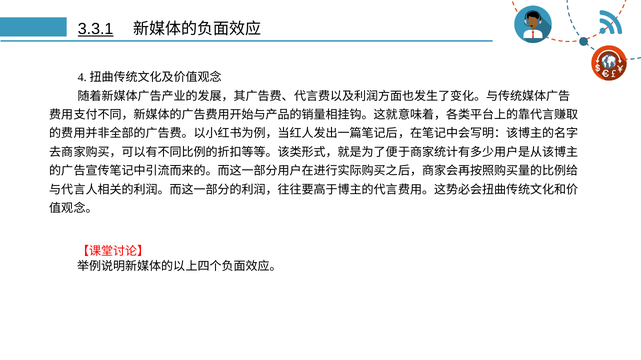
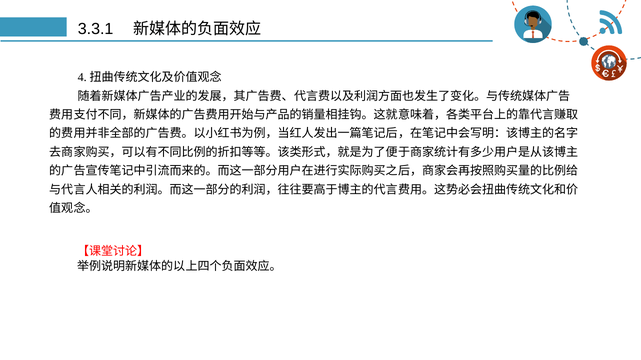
3.3.1 underline: present -> none
